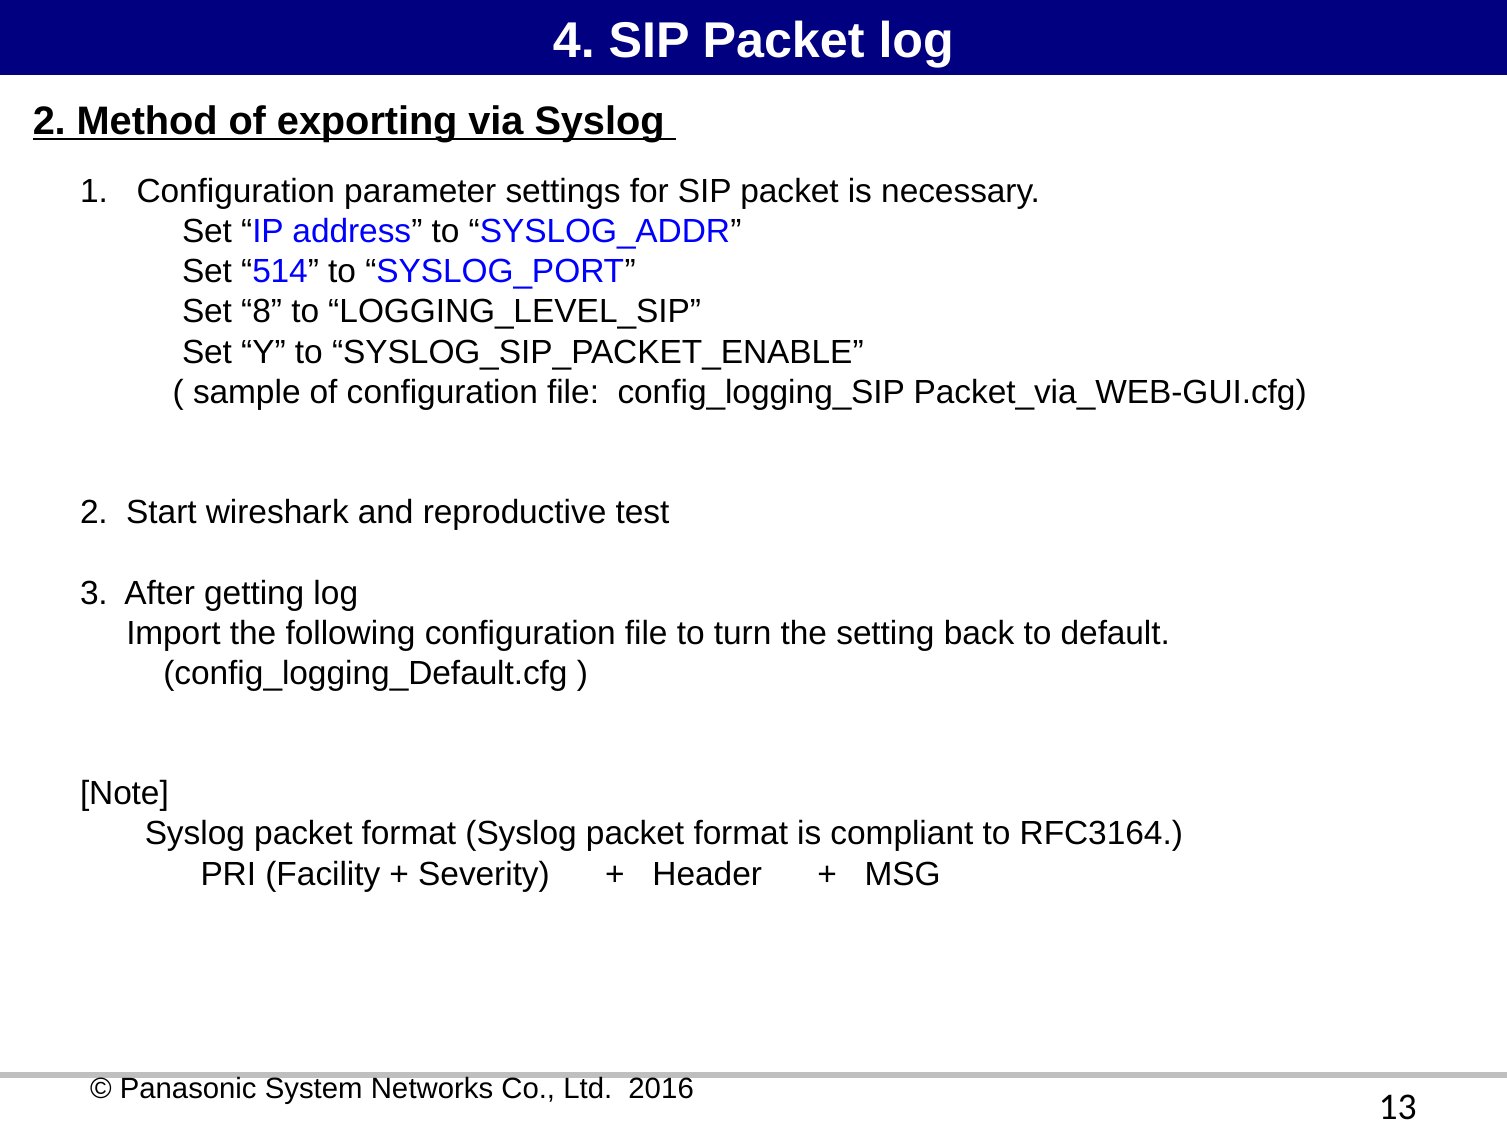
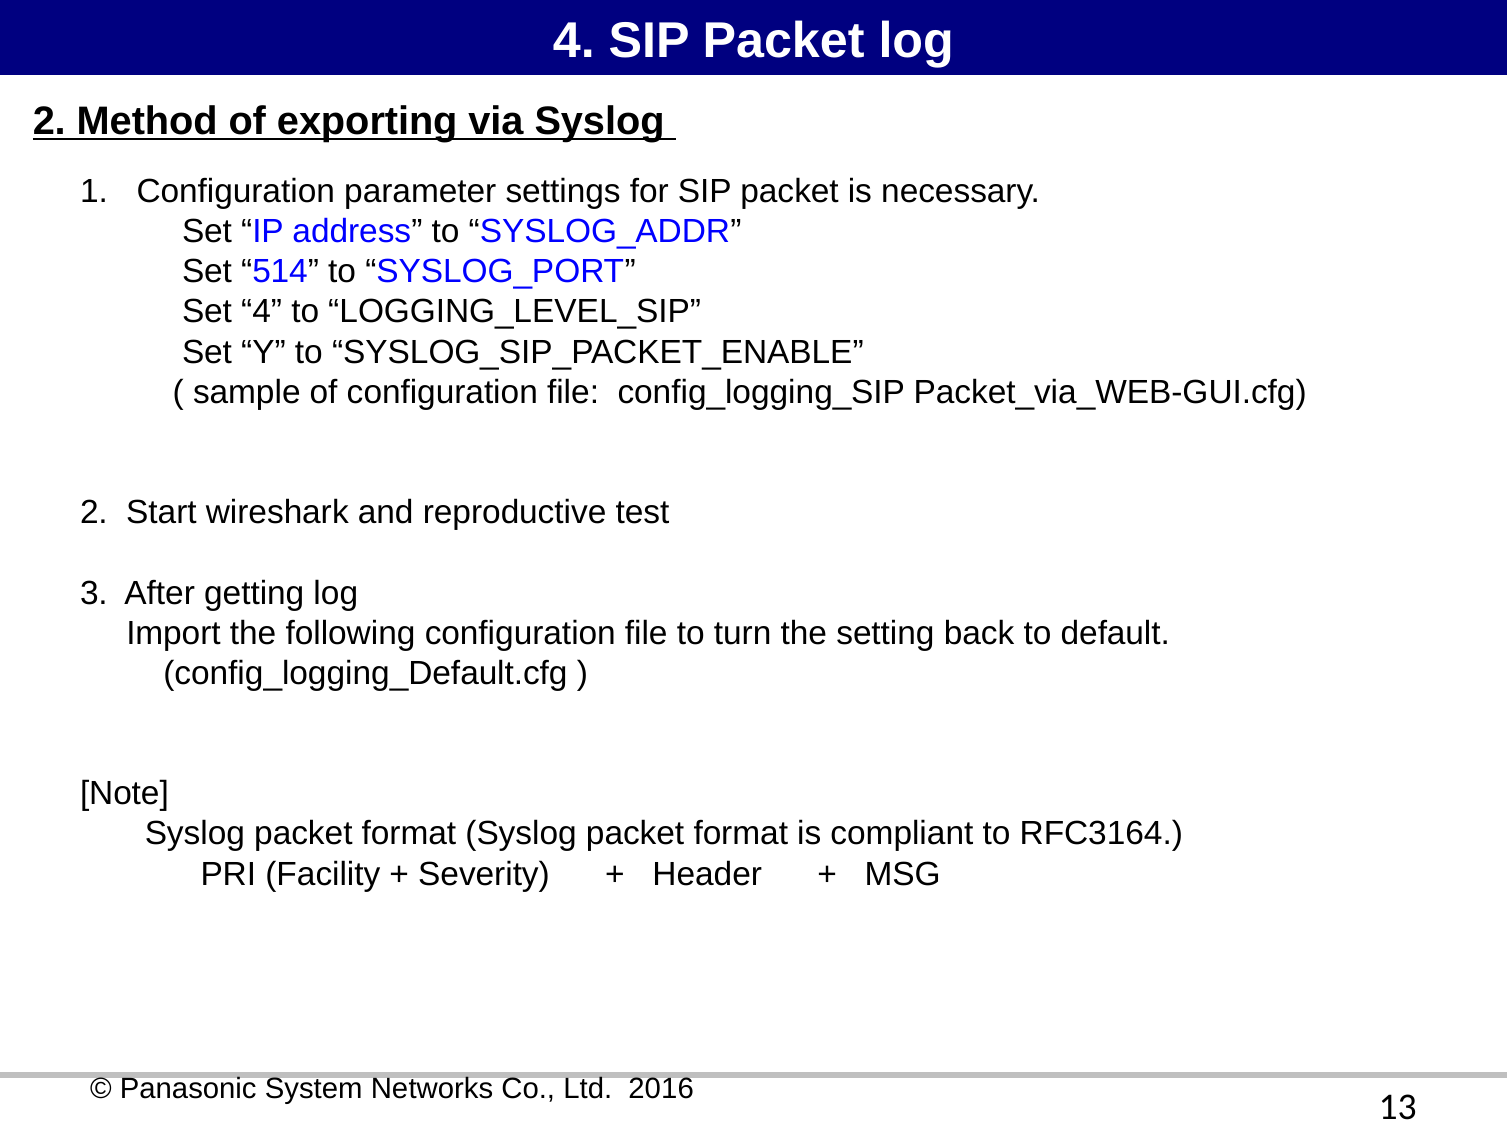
Set 8: 8 -> 4
